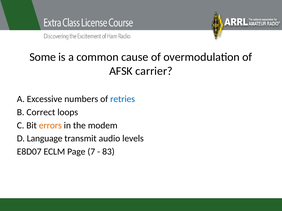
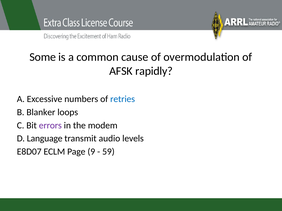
carrier: carrier -> rapidly
Correct: Correct -> Blanker
errors colour: orange -> purple
7: 7 -> 9
83: 83 -> 59
